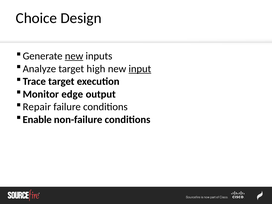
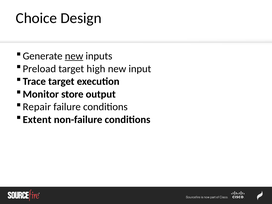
Analyze: Analyze -> Preload
input underline: present -> none
edge: edge -> store
Enable: Enable -> Extent
